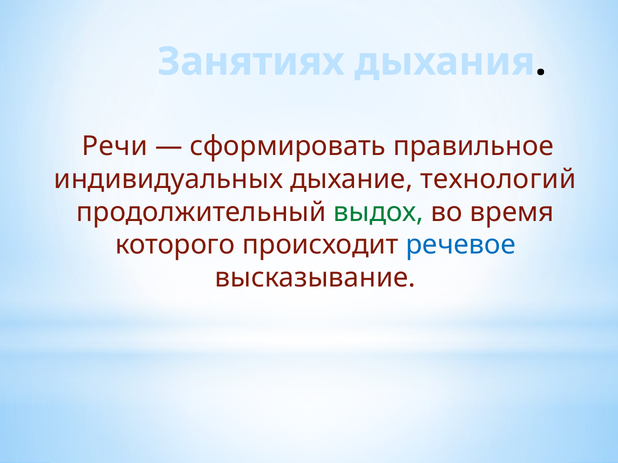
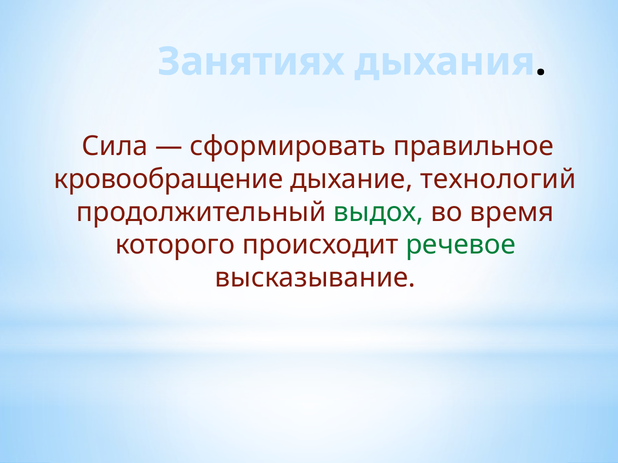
Речи: Речи -> Сила
индивидуальных: индивидуальных -> кровообращение
речевое colour: blue -> green
